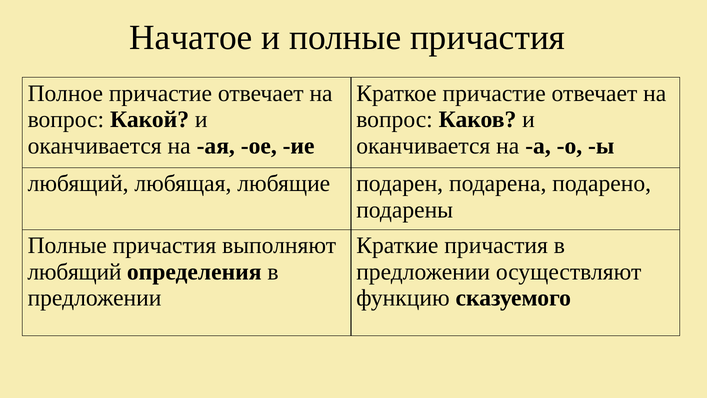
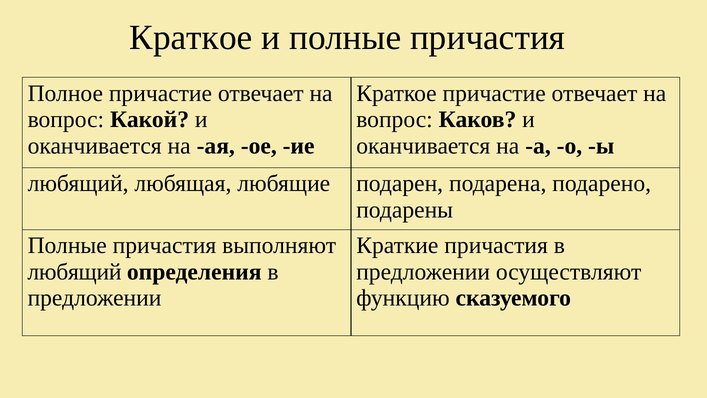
Начатое at (191, 37): Начатое -> Краткое
